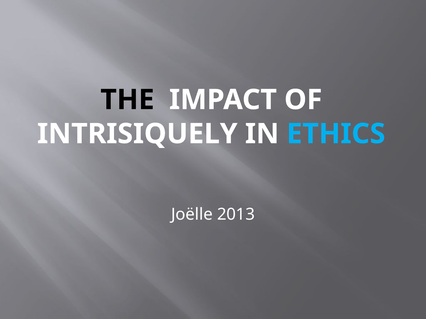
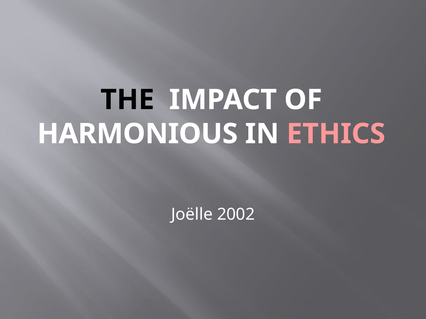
INTRISIQUELY: INTRISIQUELY -> HARMONIOUS
ETHICS colour: light blue -> pink
2013: 2013 -> 2002
